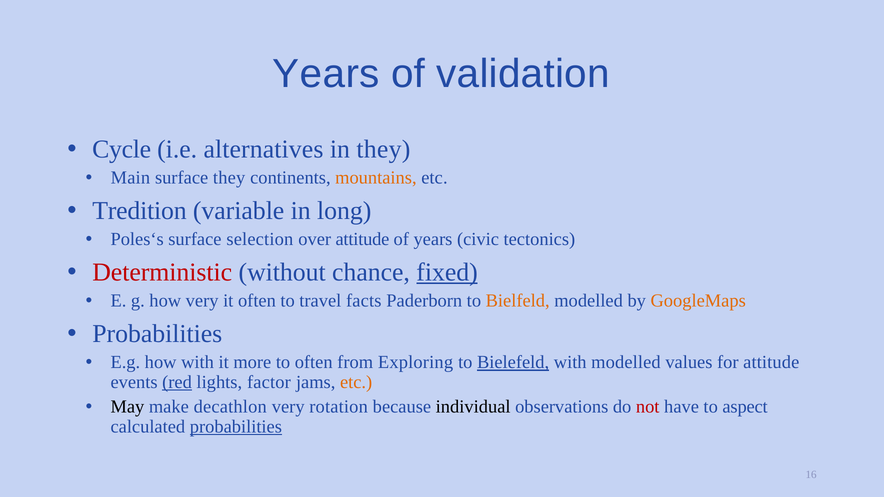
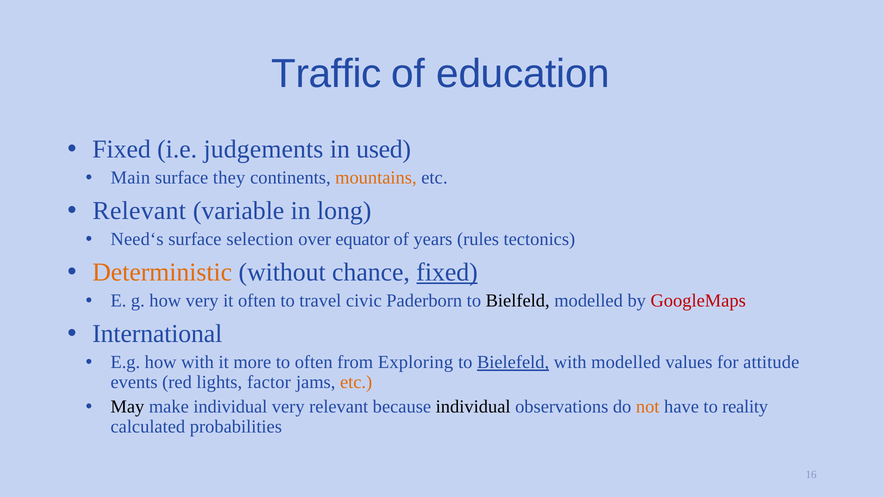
Years at (326, 74): Years -> Traffic
validation: validation -> education
Cycle at (122, 149): Cycle -> Fixed
alternatives: alternatives -> judgements
in they: they -> used
Tredition at (139, 211): Tredition -> Relevant
Poles‘s: Poles‘s -> Need‘s
over attitude: attitude -> equator
civic: civic -> rules
Deterministic colour: red -> orange
facts: facts -> civic
Bielfeld colour: orange -> black
GoogleMaps colour: orange -> red
Probabilities at (157, 334): Probabilities -> International
red underline: present -> none
make decathlon: decathlon -> individual
very rotation: rotation -> relevant
not colour: red -> orange
aspect: aspect -> reality
probabilities at (236, 427) underline: present -> none
